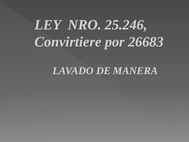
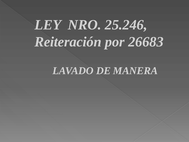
Convirtiere: Convirtiere -> Reiteración
